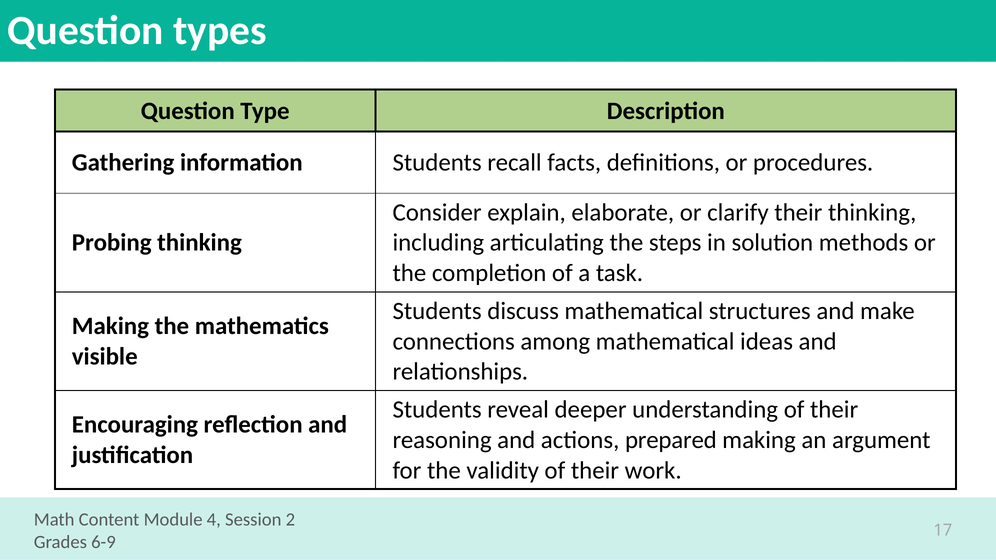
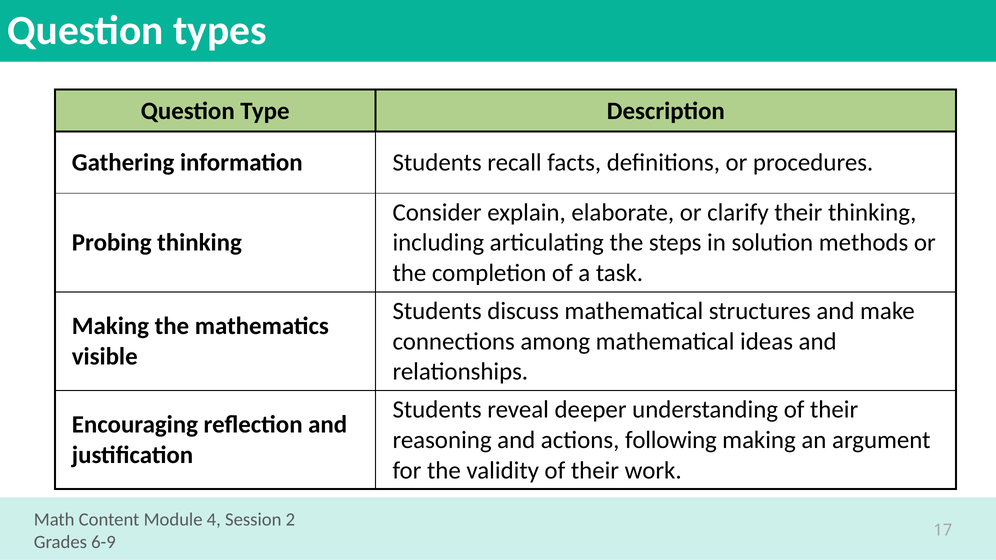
prepared: prepared -> following
